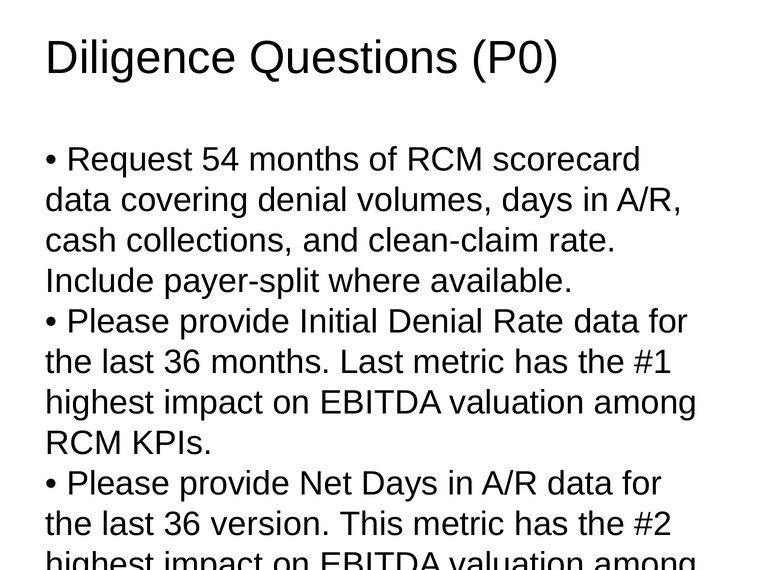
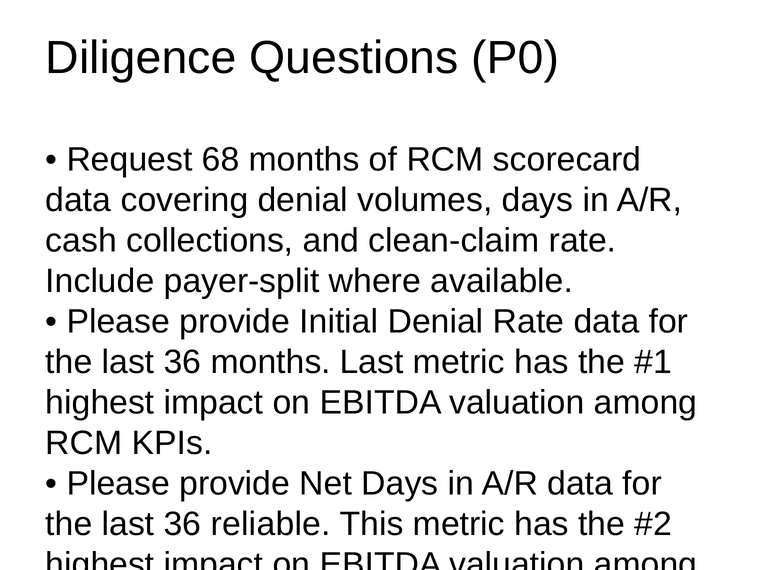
54: 54 -> 68
version: version -> reliable
